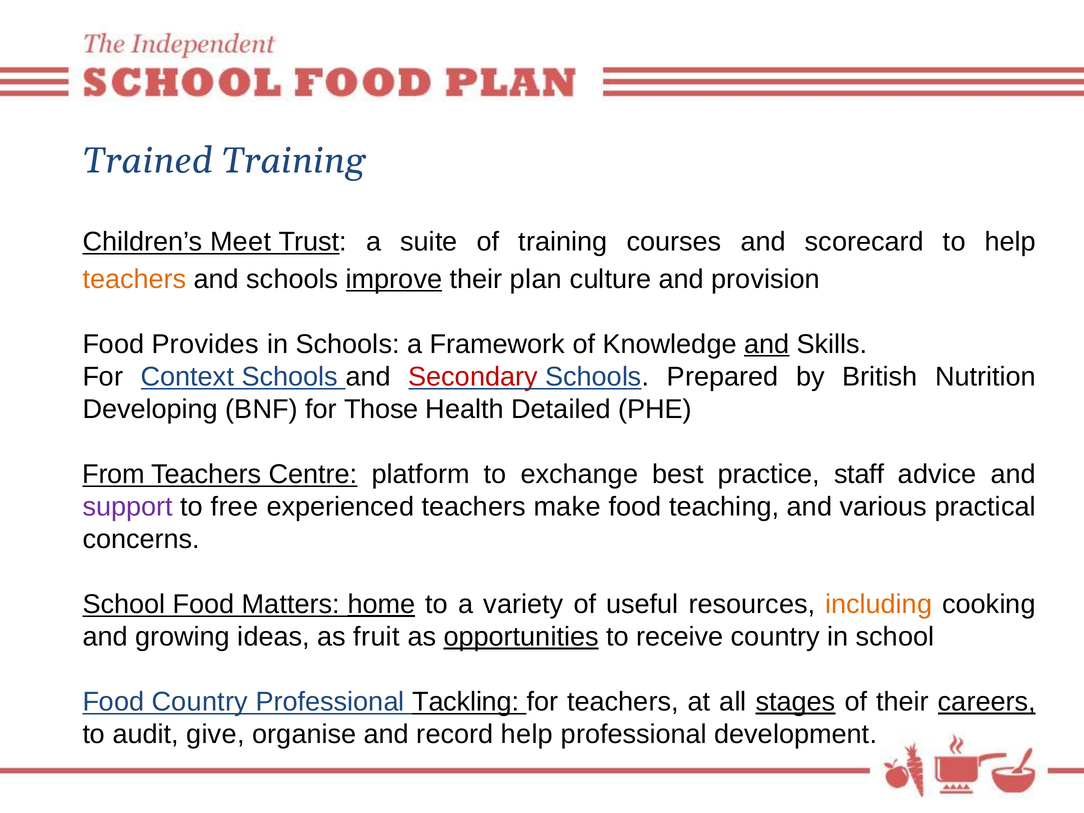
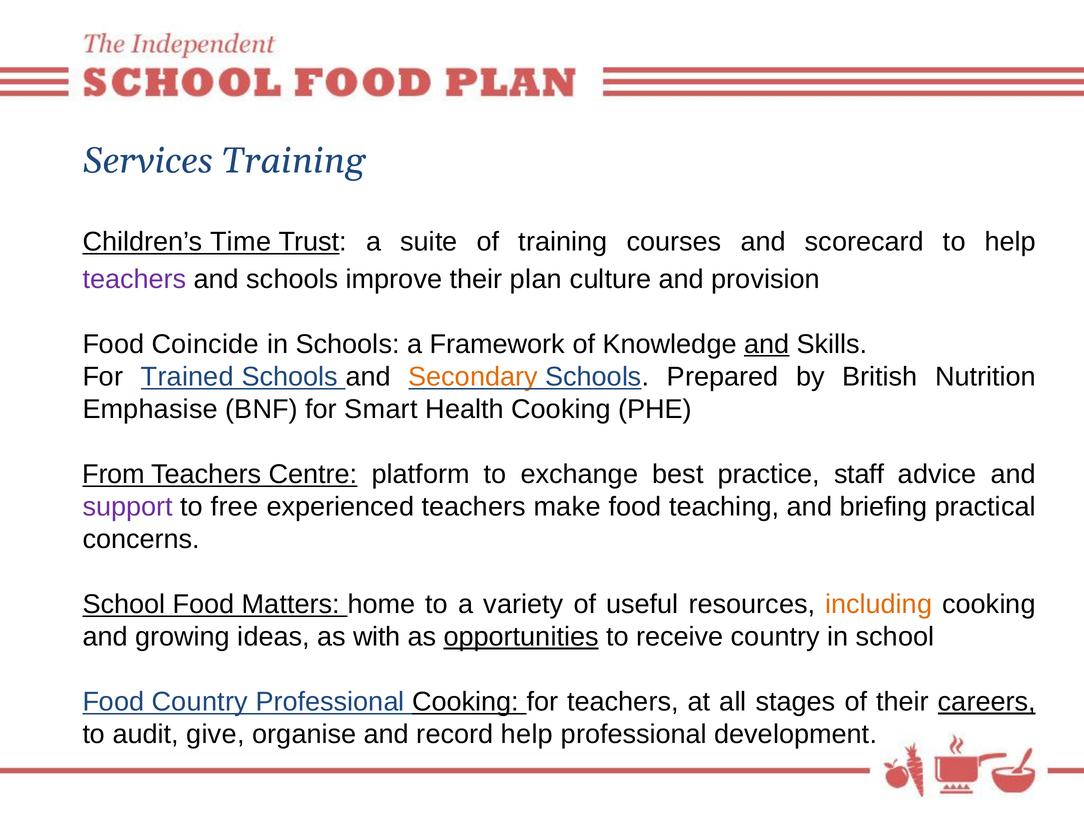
Trained: Trained -> Services
Meet: Meet -> Time
teachers at (134, 279) colour: orange -> purple
improve underline: present -> none
Provides: Provides -> Coincide
Context: Context -> Trained
Secondary colour: red -> orange
Developing: Developing -> Emphasise
Those: Those -> Smart
Health Detailed: Detailed -> Cooking
various: various -> briefing
home underline: present -> none
fruit: fruit -> with
Professional Tackling: Tackling -> Cooking
stages underline: present -> none
